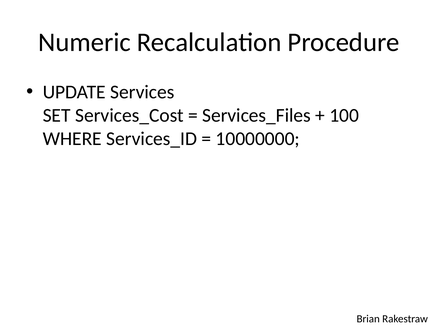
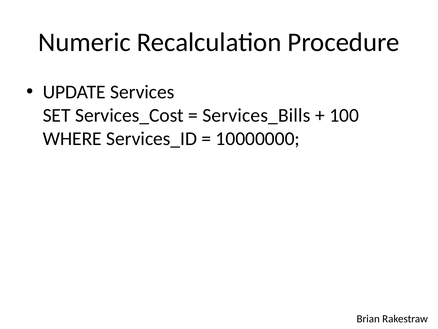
Services_Files: Services_Files -> Services_Bills
